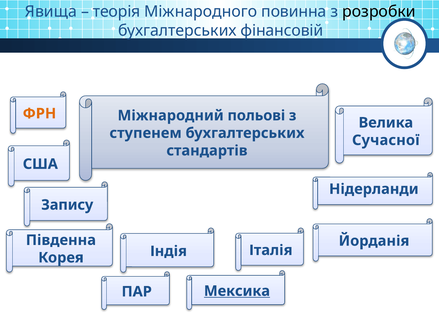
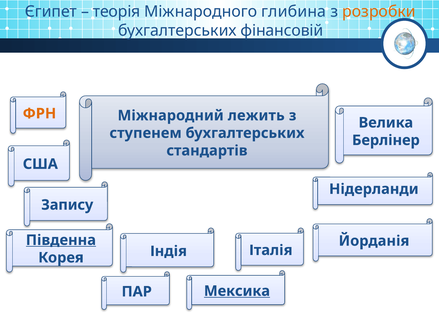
Явища: Явища -> Єгипет
повинна: повинна -> глибина
розробки colour: black -> orange
польові: польові -> лежить
Сучасної: Сучасної -> Берлінер
Південна underline: none -> present
